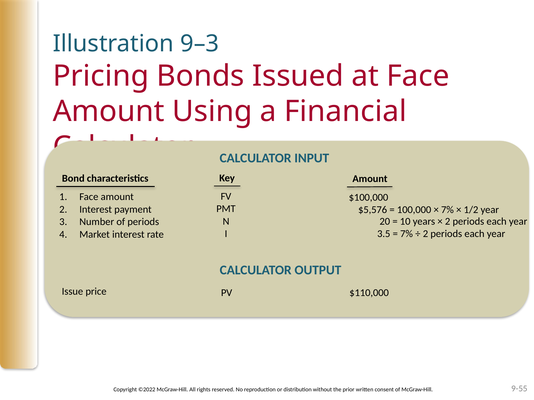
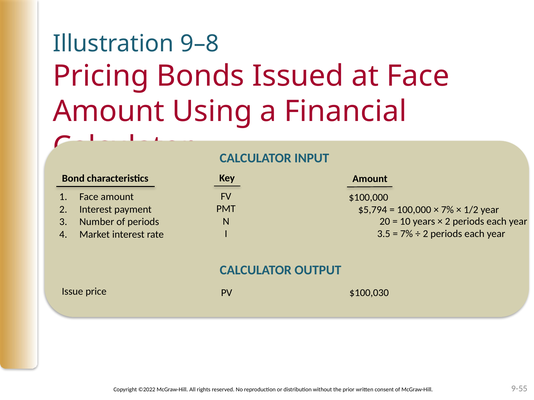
9–3: 9–3 -> 9–8
$5,576: $5,576 -> $5,794
$110,000: $110,000 -> $100,030
